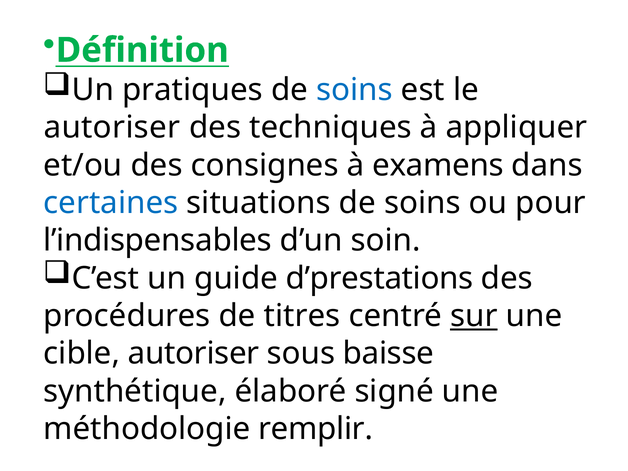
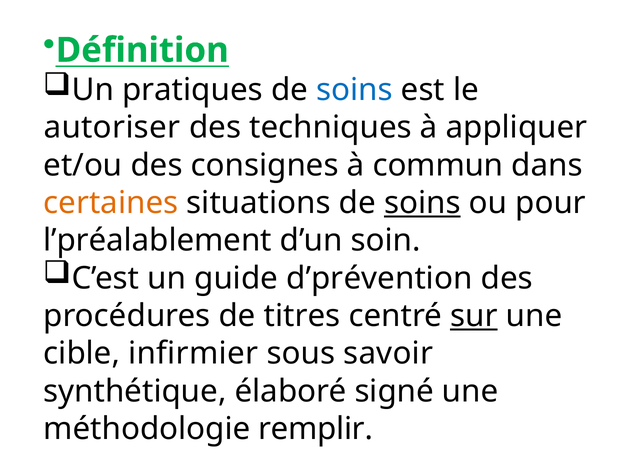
examens: examens -> commun
certaines colour: blue -> orange
soins at (422, 203) underline: none -> present
l’indispensables: l’indispensables -> l’préalablement
d’prestations: d’prestations -> d’prévention
cible autoriser: autoriser -> infirmier
baisse: baisse -> savoir
